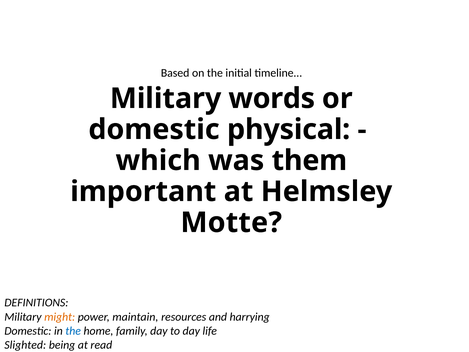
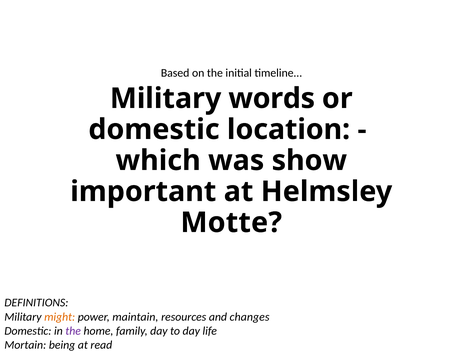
physical: physical -> location
them: them -> show
harrying: harrying -> changes
the at (73, 331) colour: blue -> purple
Slighted: Slighted -> Mortain
